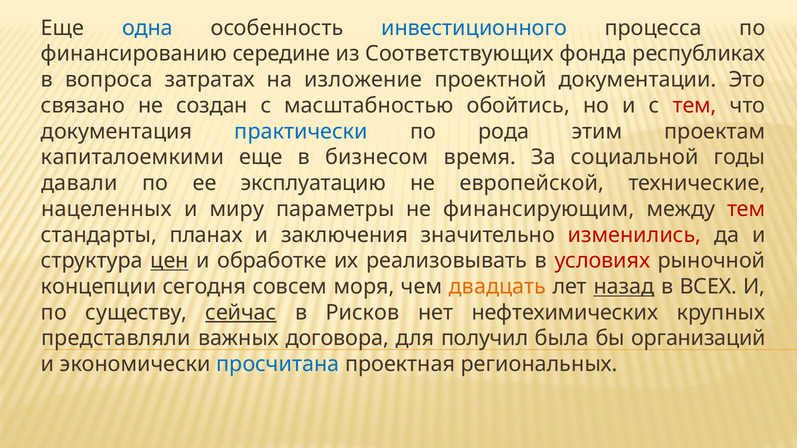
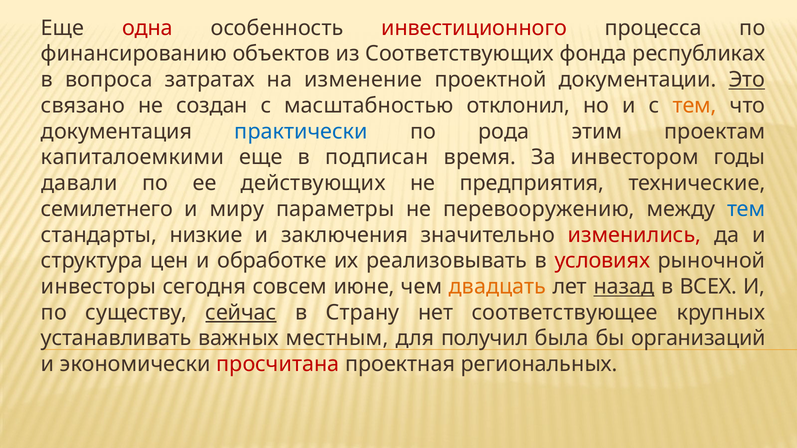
одна colour: blue -> red
инвестиционного colour: blue -> red
середине: середине -> объектов
изложение: изложение -> изменение
Это underline: none -> present
обойтись: обойтись -> отклонил
тем at (695, 106) colour: red -> orange
бизнесом: бизнесом -> подписан
социальной: социальной -> инвестором
эксплуатацию: эксплуатацию -> действующих
европейской: европейской -> предприятия
нацеленных: нацеленных -> семилетнего
финансирующим: финансирующим -> перевооружению
тем at (746, 209) colour: red -> blue
планах: планах -> низкие
цен underline: present -> none
концепции: концепции -> инвесторы
моря: моря -> июне
Рисков: Рисков -> Страну
нефтехимических: нефтехимических -> соответствующее
представляли: представляли -> устанавливать
договора: договора -> местным
просчитана colour: blue -> red
